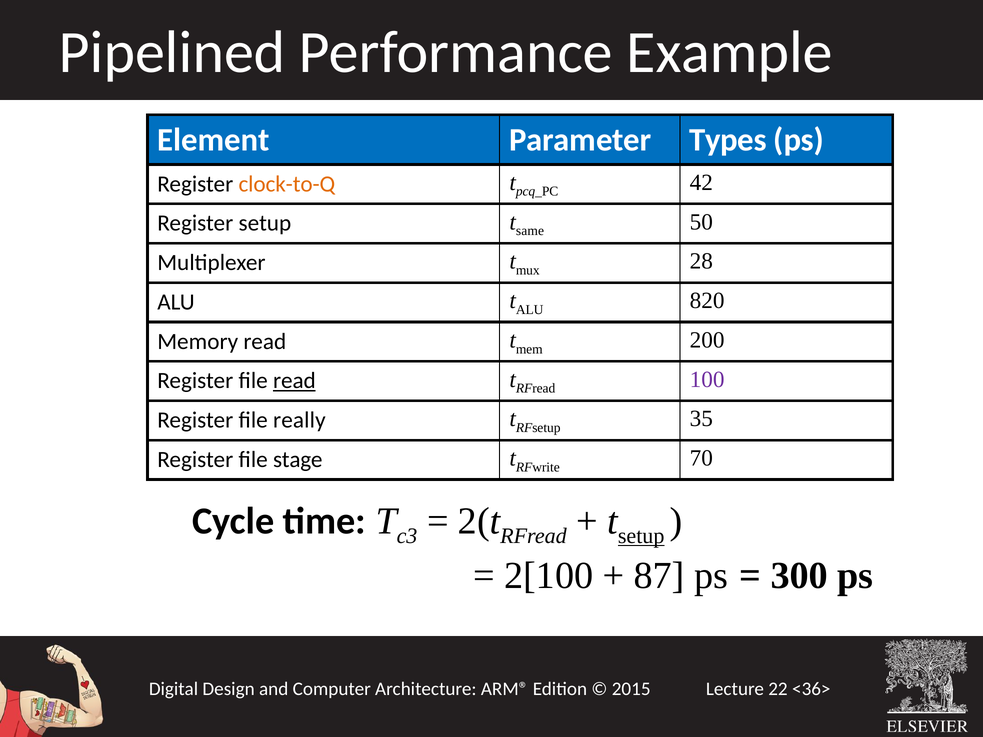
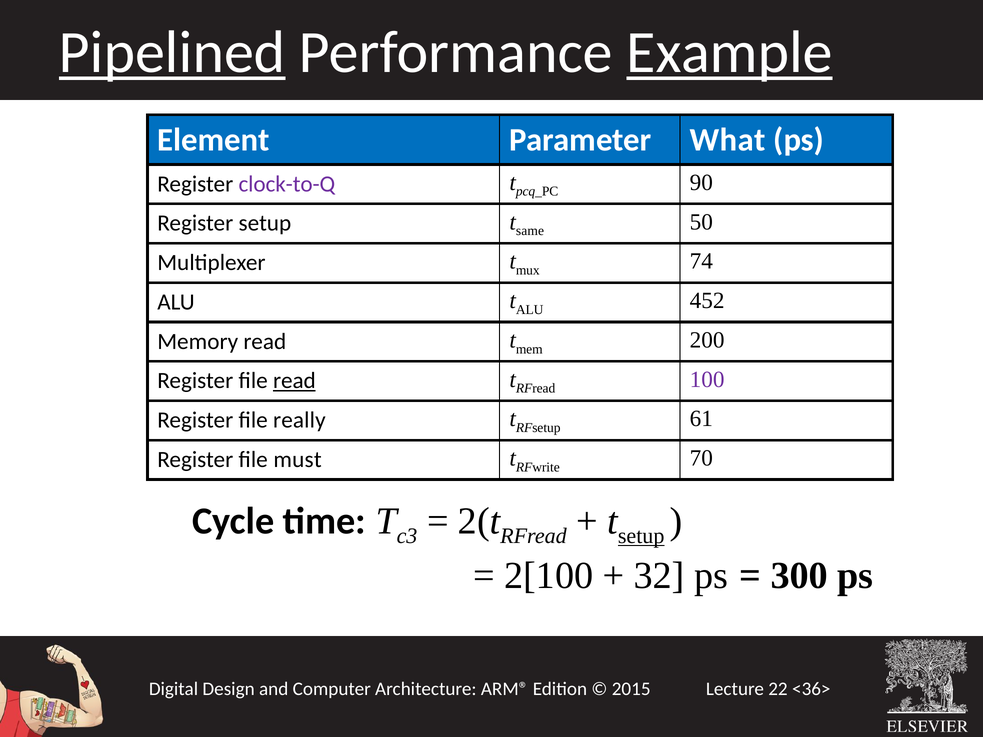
Pipelined underline: none -> present
Example underline: none -> present
Types: Types -> What
clock-to-Q colour: orange -> purple
42: 42 -> 90
28: 28 -> 74
820: 820 -> 452
35: 35 -> 61
stage: stage -> must
87: 87 -> 32
